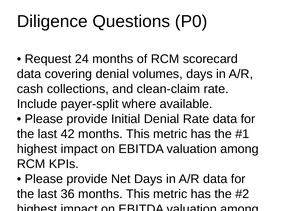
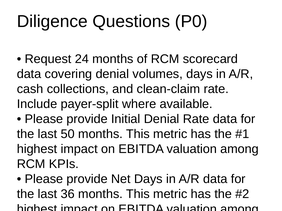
42: 42 -> 50
